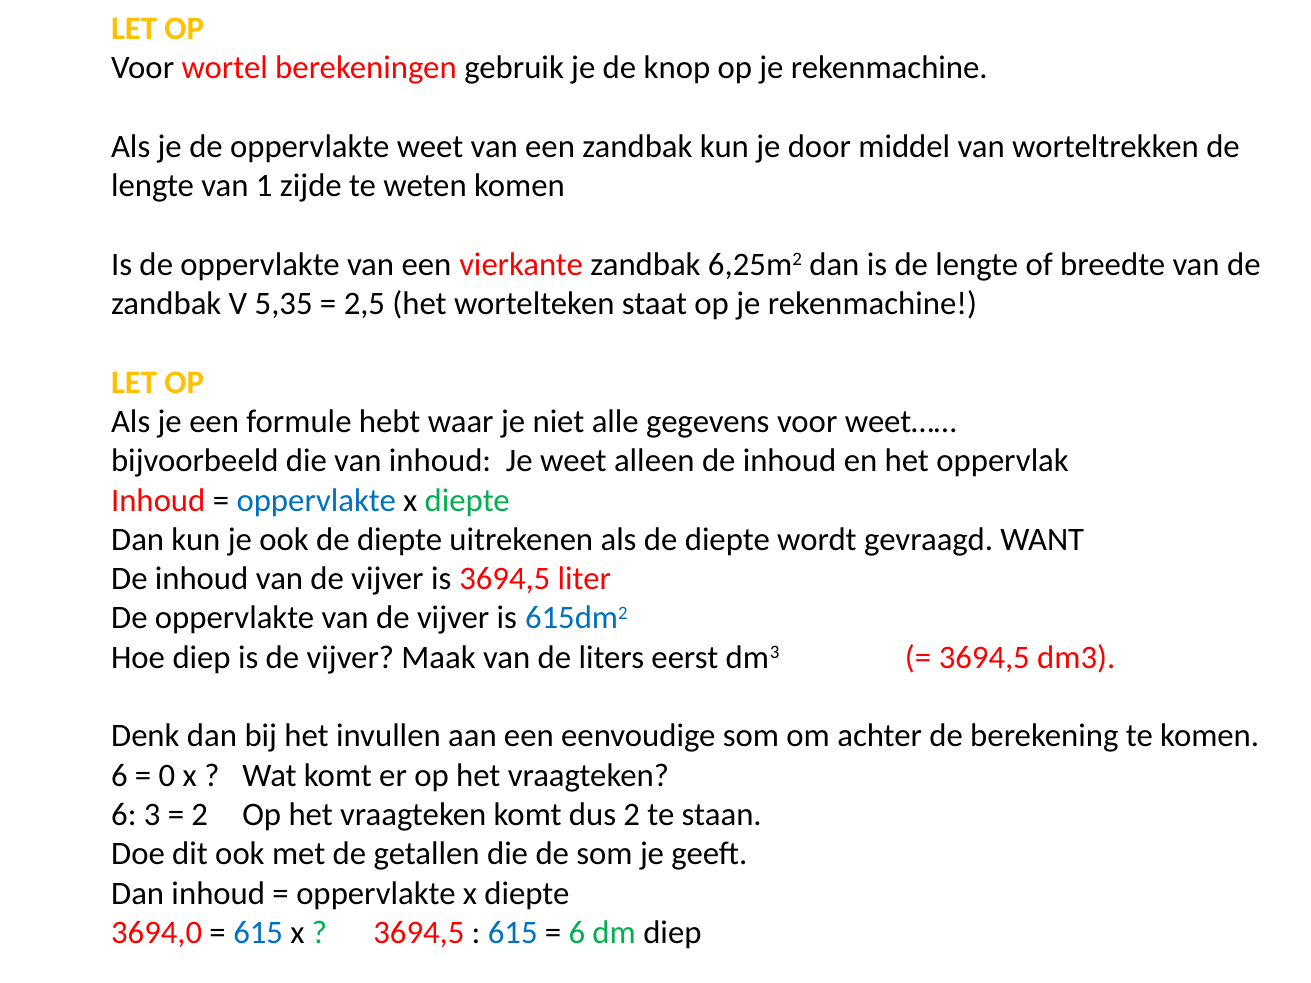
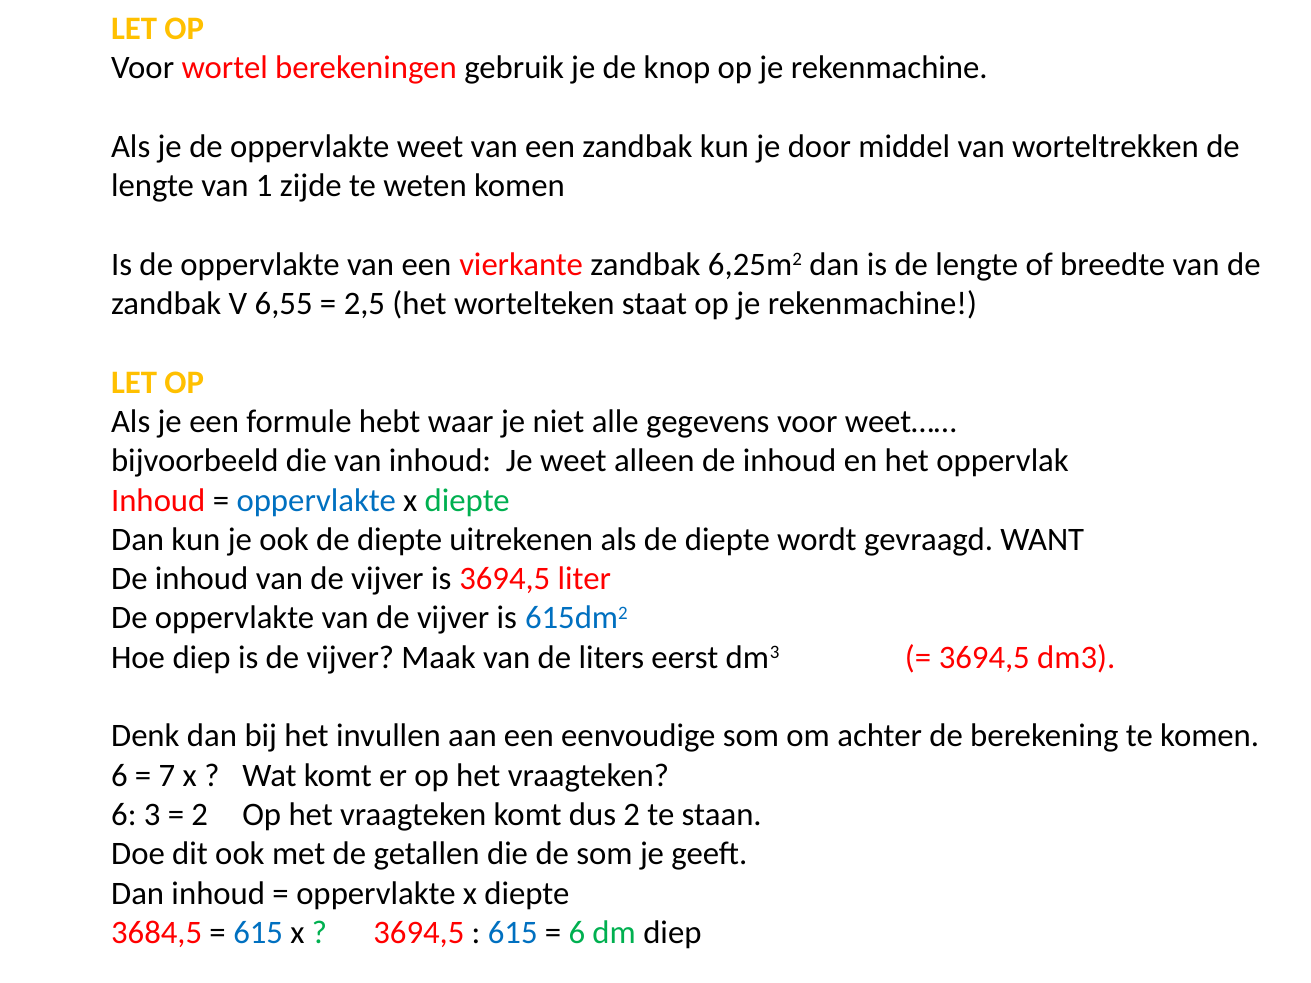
5,35: 5,35 -> 6,55
0: 0 -> 7
3694,0: 3694,0 -> 3684,5
